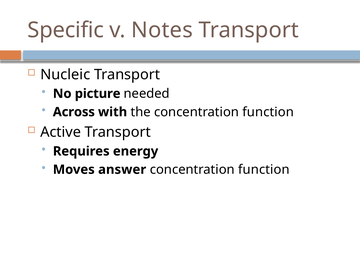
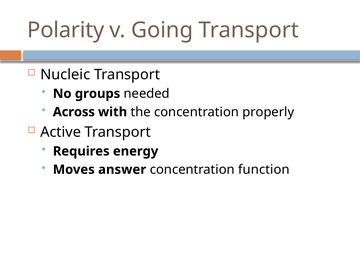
Specific: Specific -> Polarity
Notes: Notes -> Going
picture: picture -> groups
the concentration function: function -> properly
